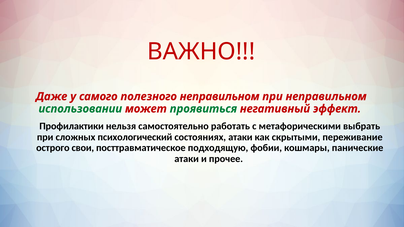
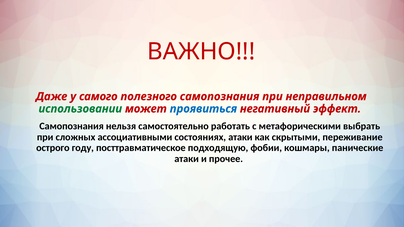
полезного неправильном: неправильном -> самопознания
проявиться colour: green -> blue
Профилактики at (72, 126): Профилактики -> Самопознания
психологический: психологический -> ассоциативными
свои: свои -> году
